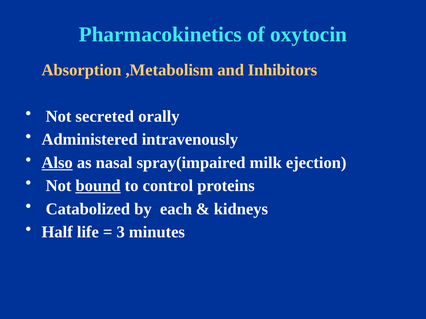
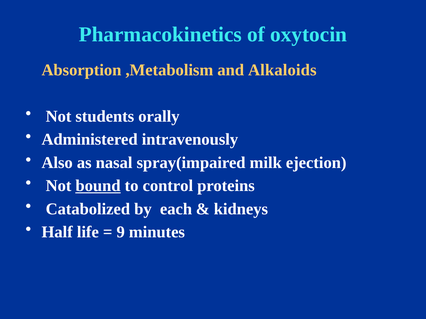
Inhibitors: Inhibitors -> Alkaloids
secreted: secreted -> students
Also underline: present -> none
3: 3 -> 9
